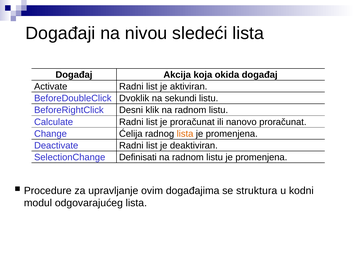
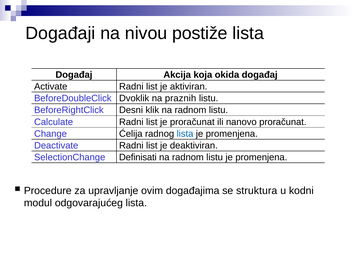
sledeći: sledeći -> postiže
sekundi: sekundi -> praznih
lista at (185, 134) colour: orange -> blue
